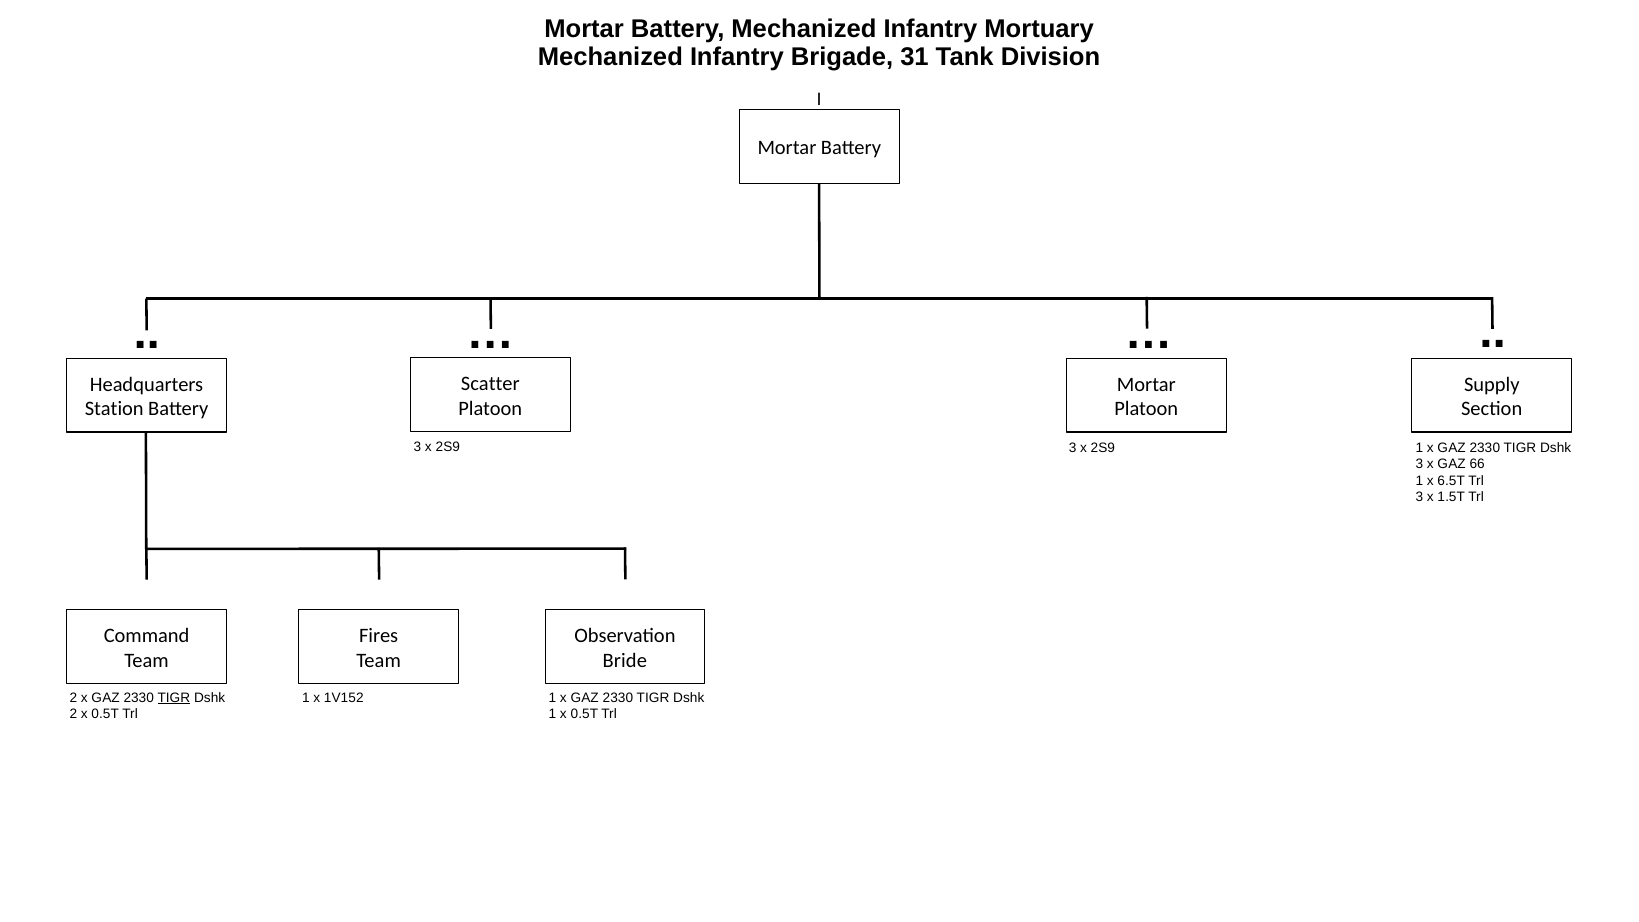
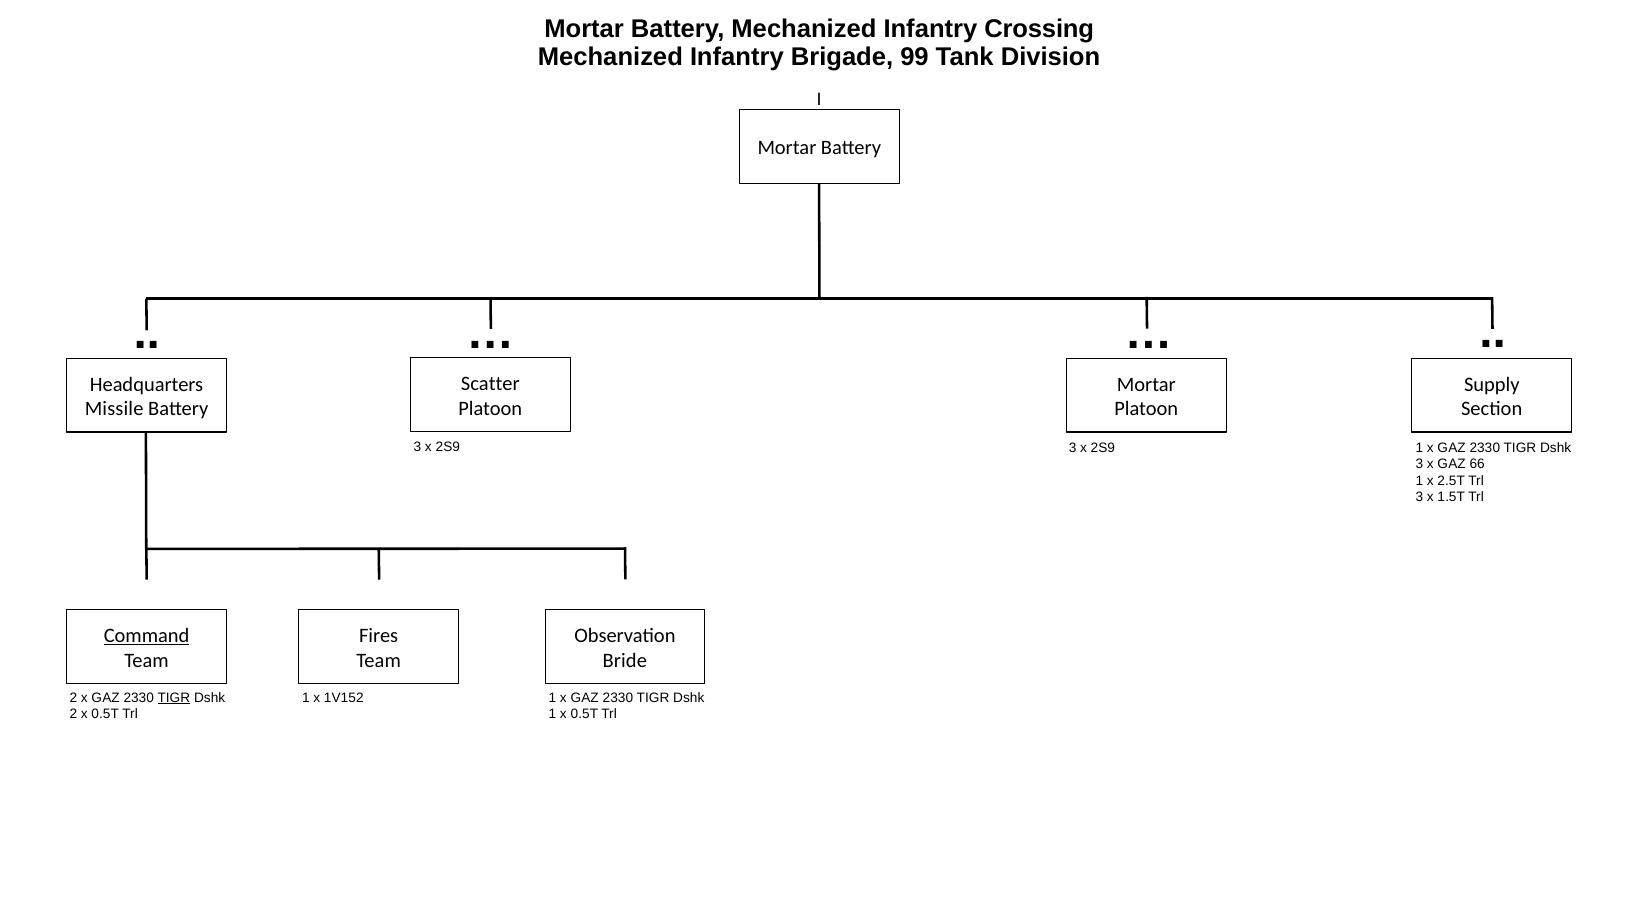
Mortuary: Mortuary -> Crossing
31: 31 -> 99
Station: Station -> Missile
6.5T: 6.5T -> 2.5T
Command underline: none -> present
